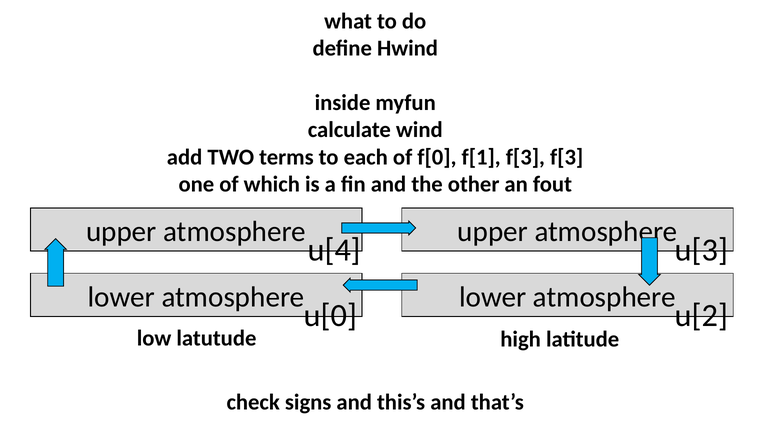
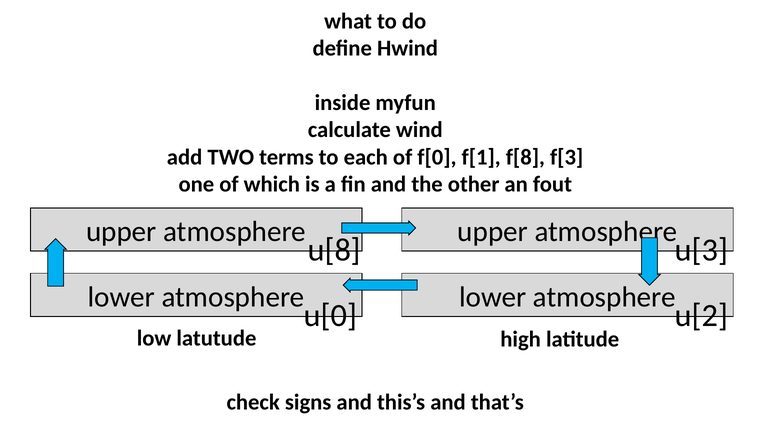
f[1 f[3: f[3 -> f[8
u[4: u[4 -> u[8
